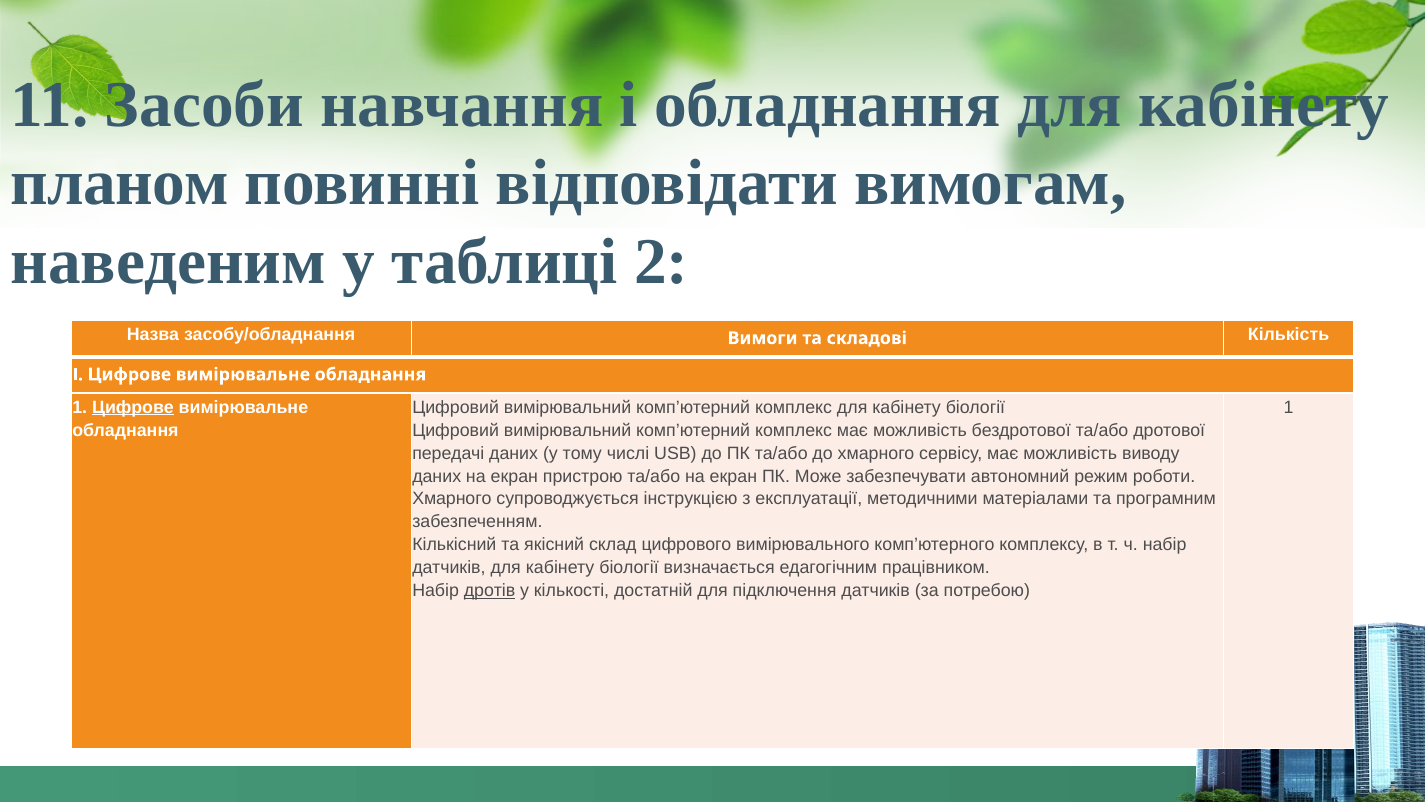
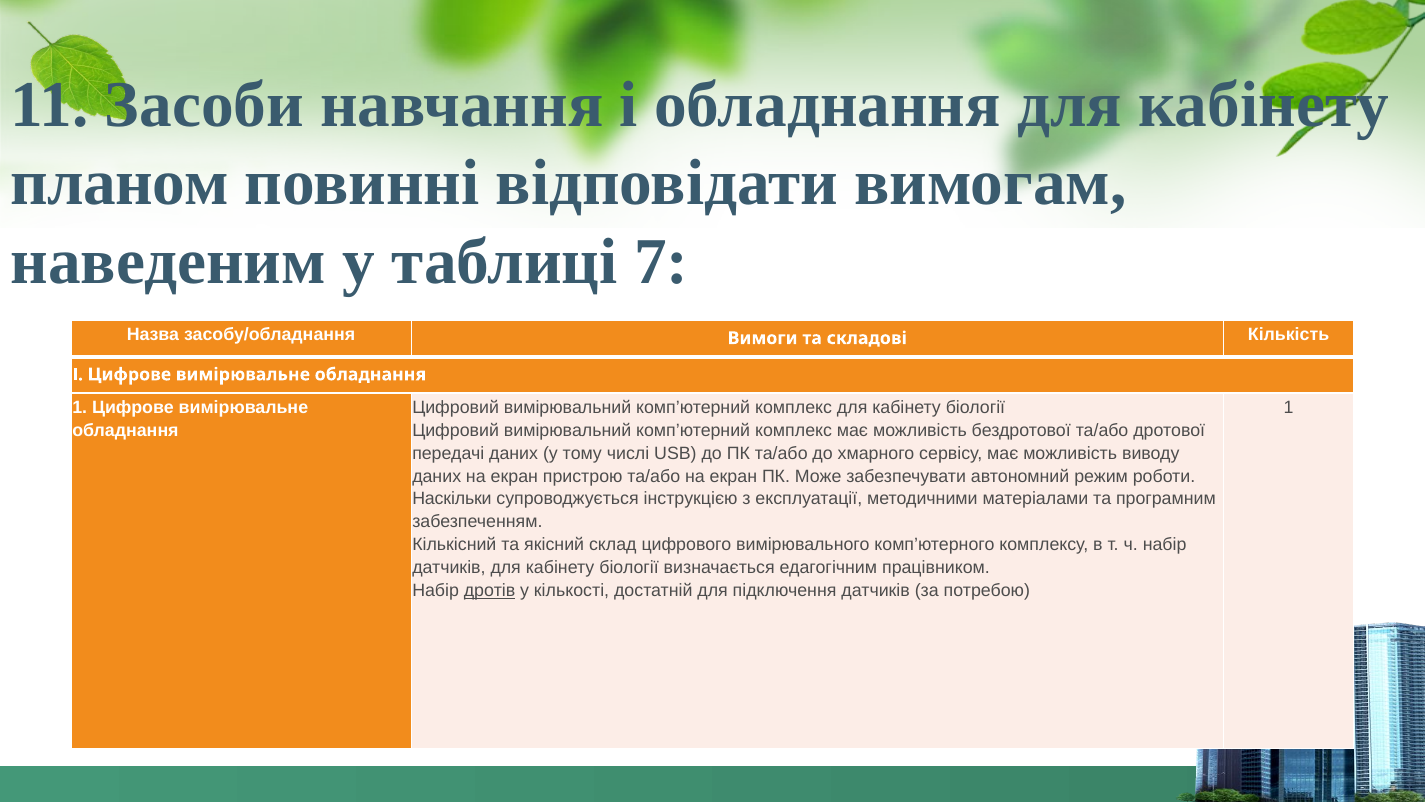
2: 2 -> 7
Цифрове at (133, 407) underline: present -> none
Хмарного at (452, 499): Хмарного -> Наскільки
